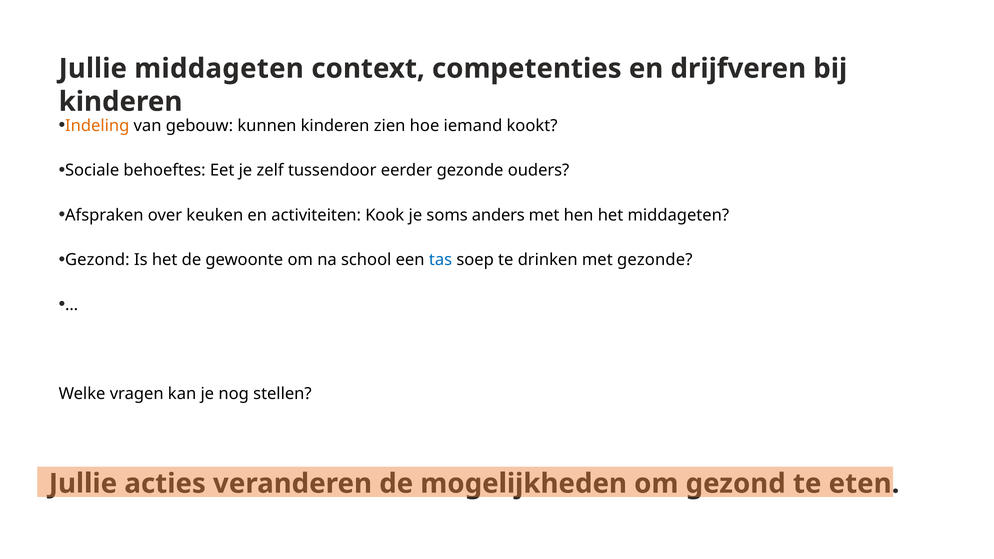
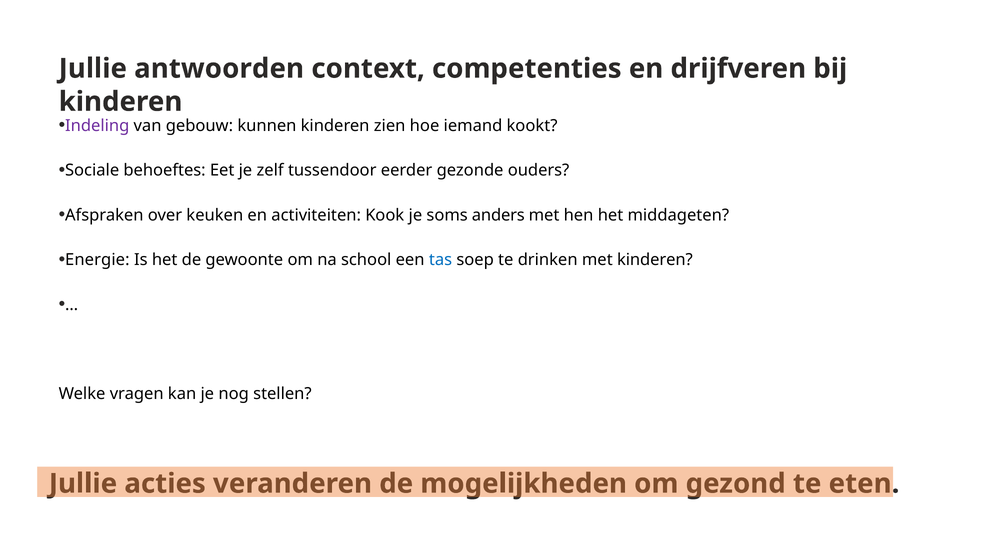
Jullie middageten: middageten -> antwoorden
Indeling colour: orange -> purple
Gezond at (97, 260): Gezond -> Energie
met gezonde: gezonde -> kinderen
